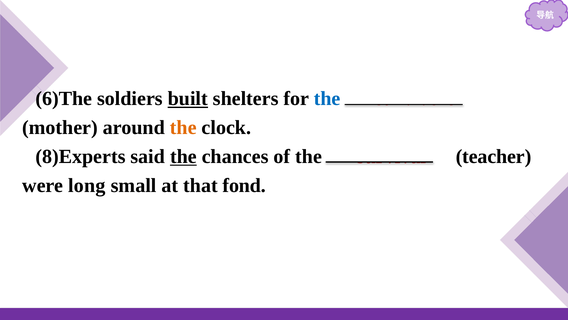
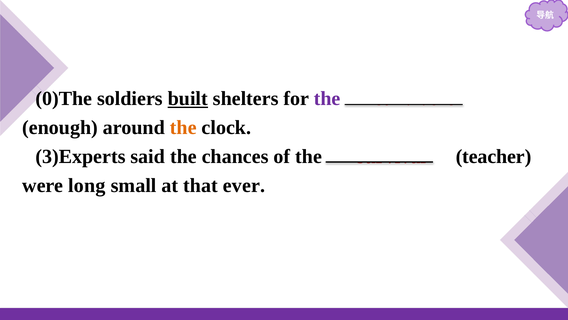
6)The: 6)The -> 0)The
the at (327, 99) colour: blue -> purple
mother: mother -> enough
8)Experts: 8)Experts -> 3)Experts
the at (183, 156) underline: present -> none
fond: fond -> ever
